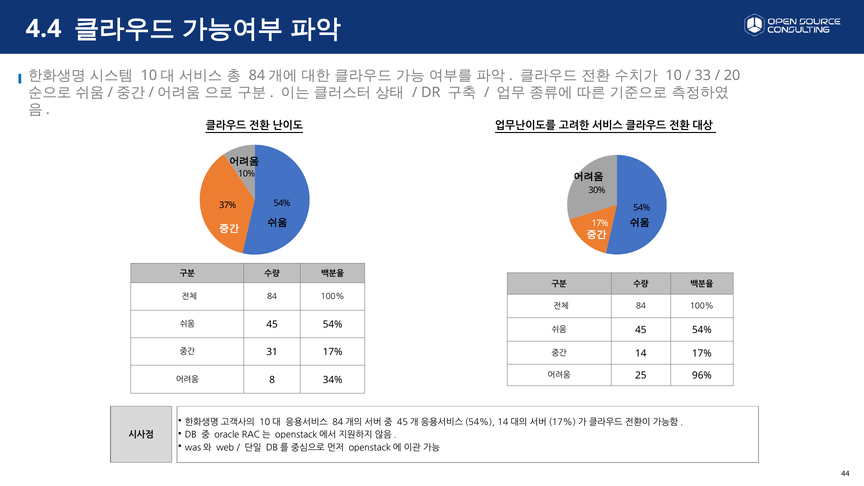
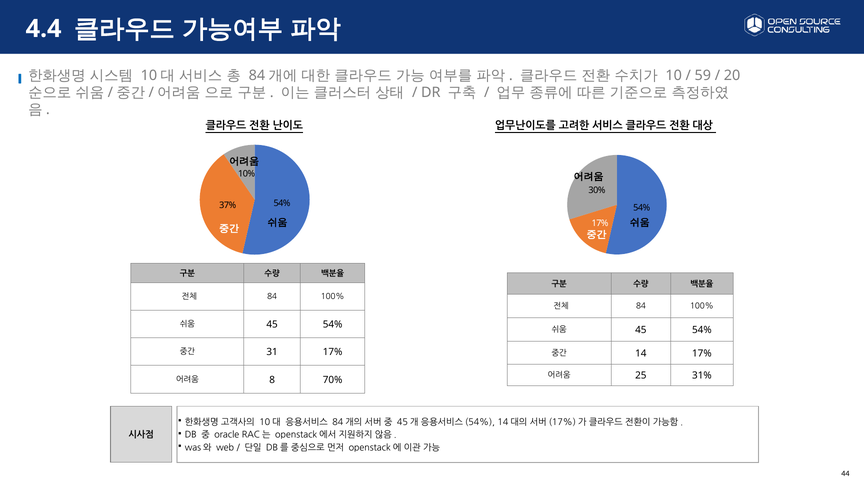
33: 33 -> 59
96%: 96% -> 31%
34%: 34% -> 70%
